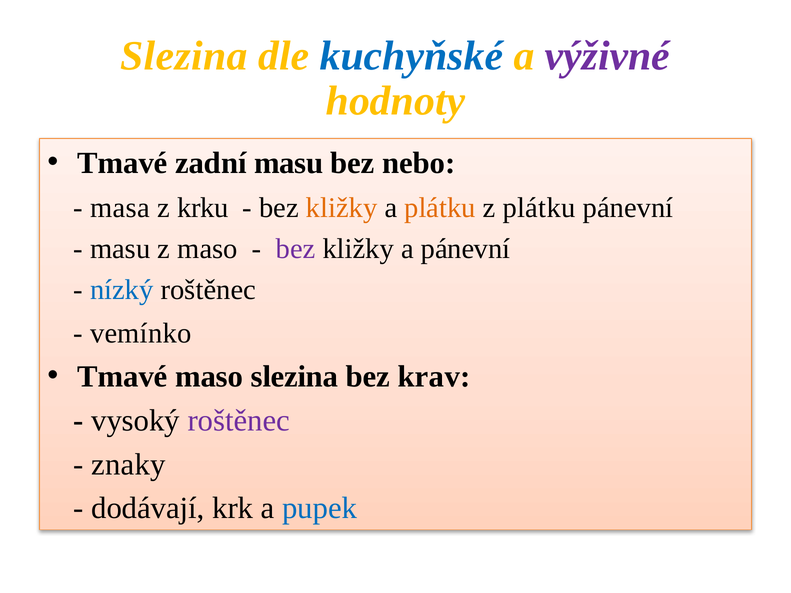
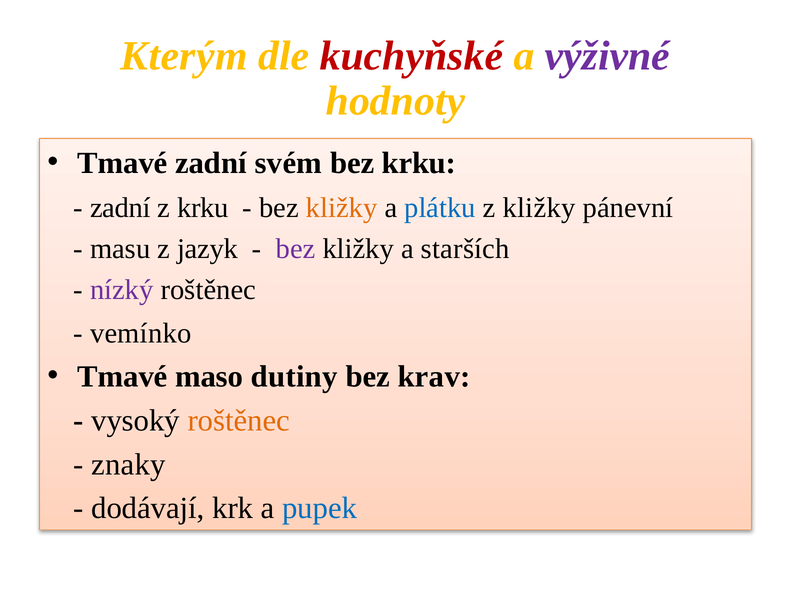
Slezina at (184, 56): Slezina -> Kterým
kuchyňské colour: blue -> red
zadní masu: masu -> svém
bez nebo: nebo -> krku
masa at (120, 208): masa -> zadní
plátku at (440, 208) colour: orange -> blue
z plátku: plátku -> kližky
z maso: maso -> jazyk
a pánevní: pánevní -> starších
nízký colour: blue -> purple
maso slezina: slezina -> dutiny
roštěnec at (239, 421) colour: purple -> orange
